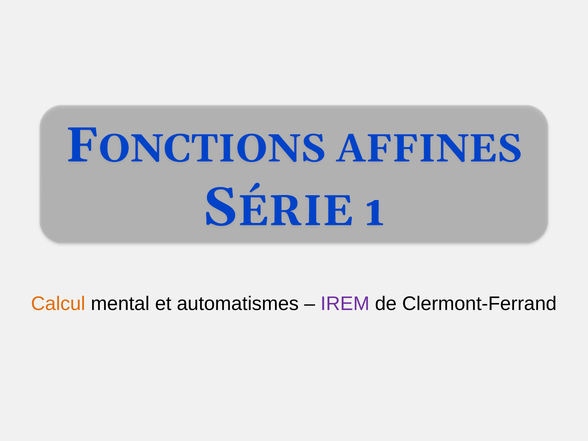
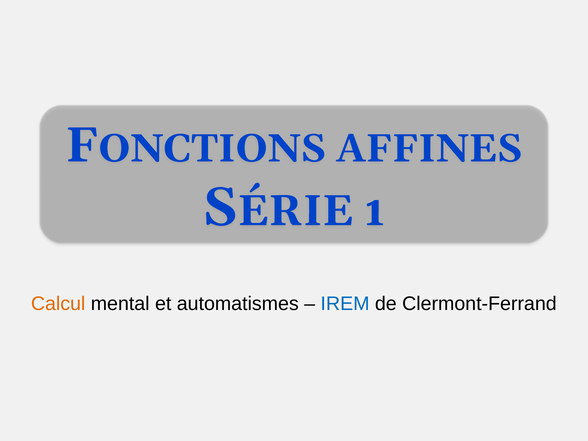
IREM colour: purple -> blue
